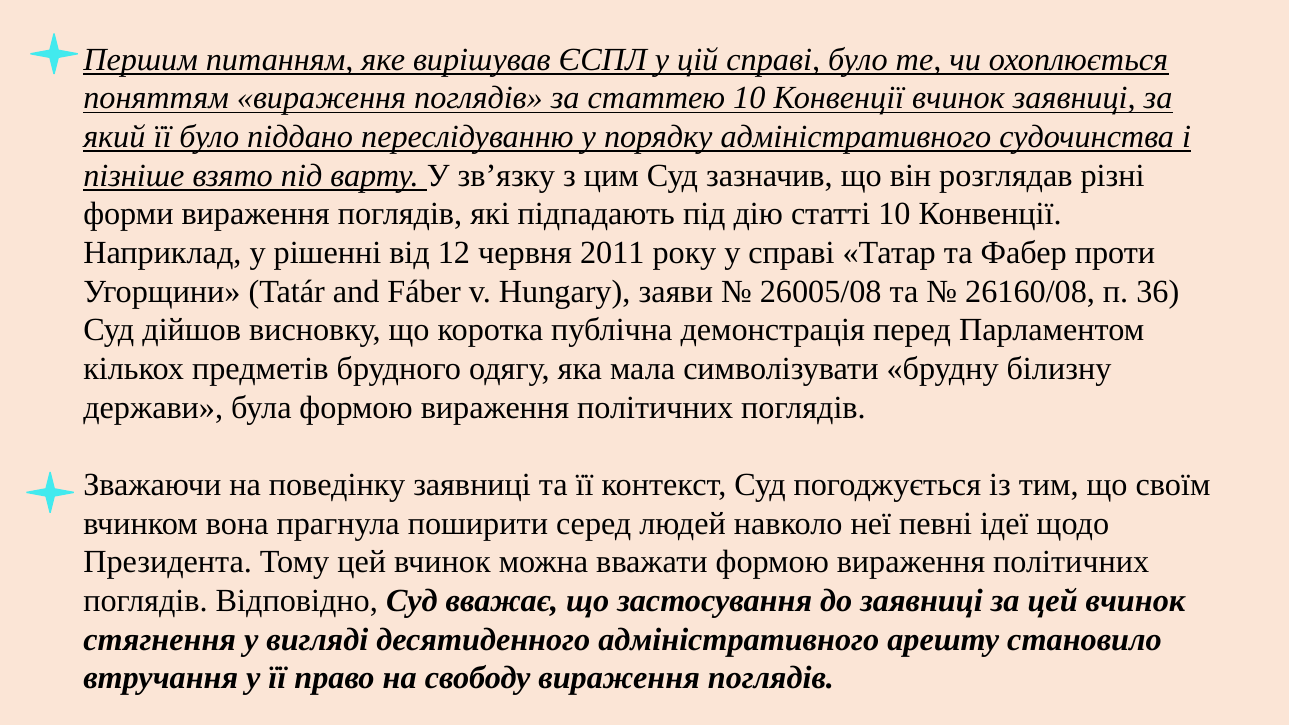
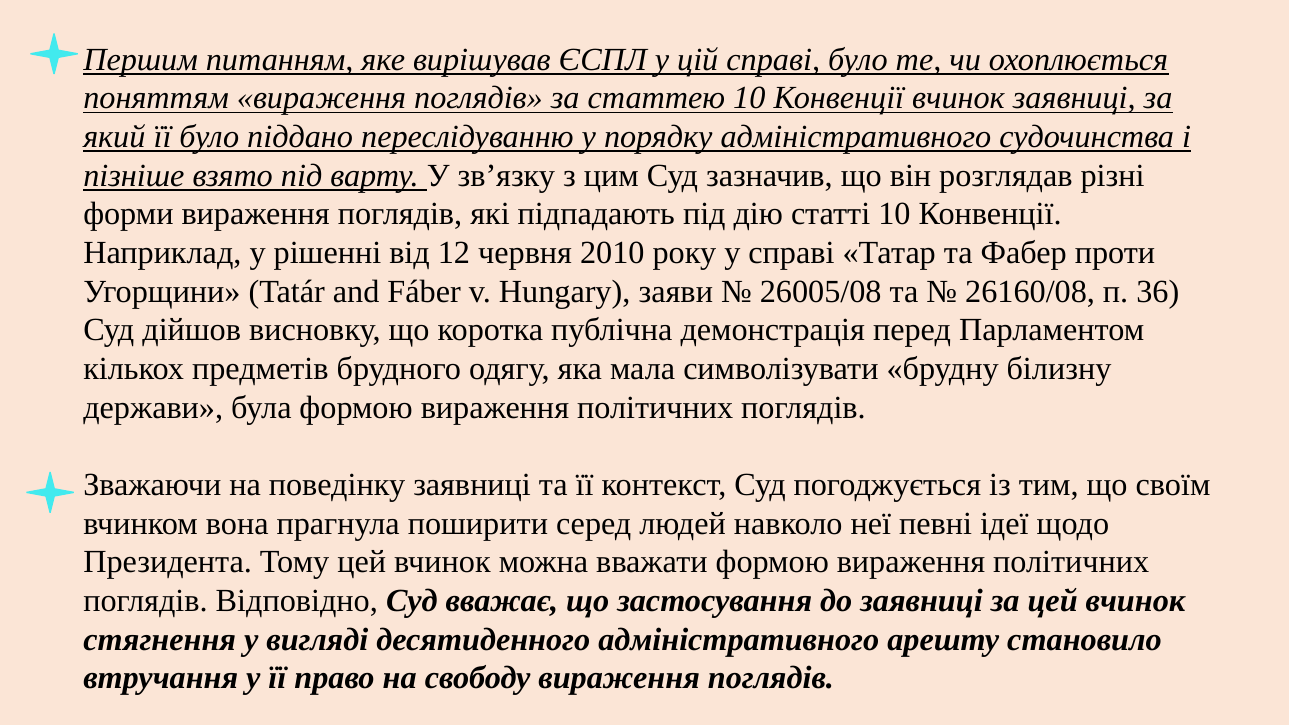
2011: 2011 -> 2010
